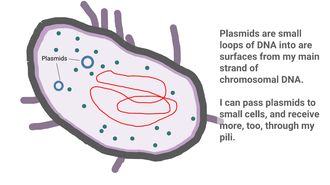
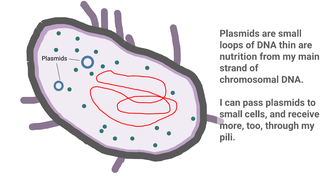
into: into -> thin
surfaces: surfaces -> nutrition
